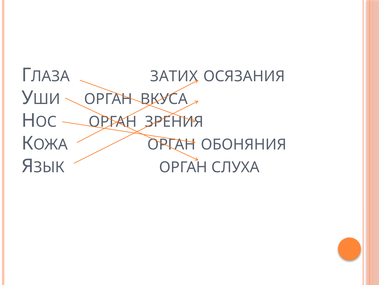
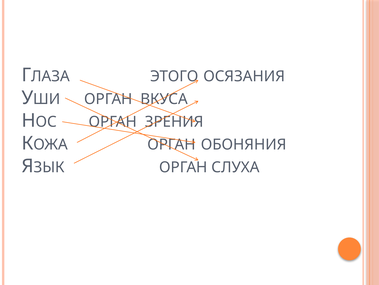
ЗАТИХ: ЗАТИХ -> ЭТОГО
